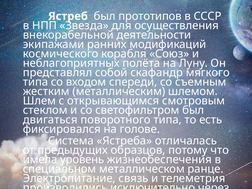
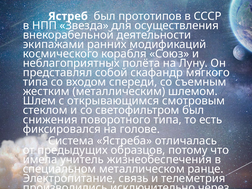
двигаться: двигаться -> снижения
уровень: уровень -> учитель
